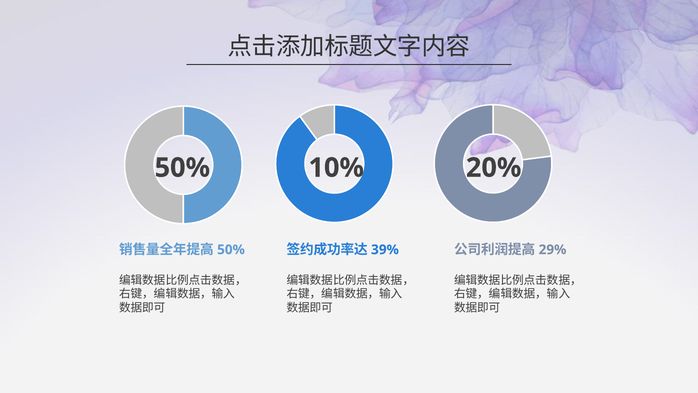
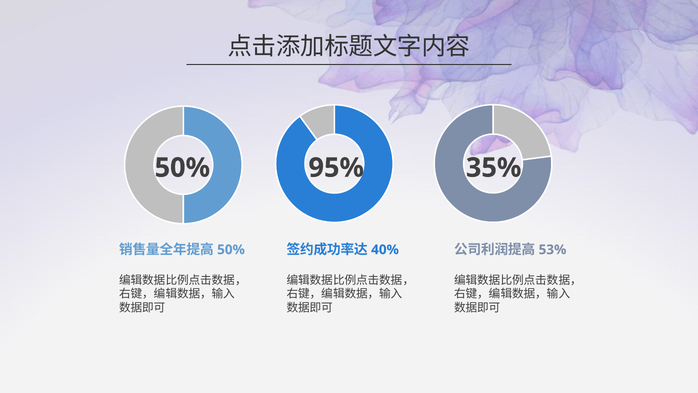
10%: 10% -> 95%
20%: 20% -> 35%
39%: 39% -> 40%
29%: 29% -> 53%
